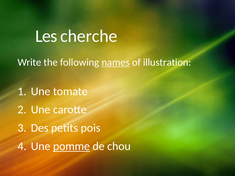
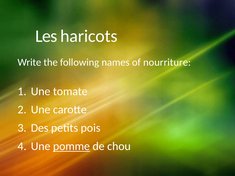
cherche: cherche -> haricots
names underline: present -> none
illustration: illustration -> nourriture
